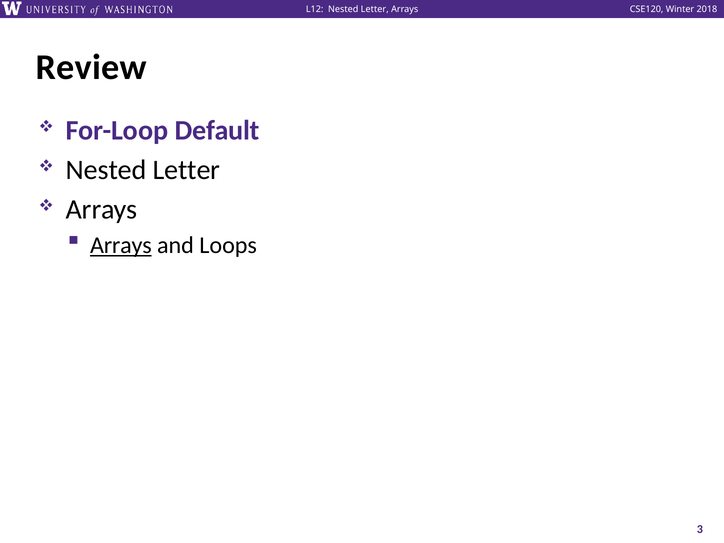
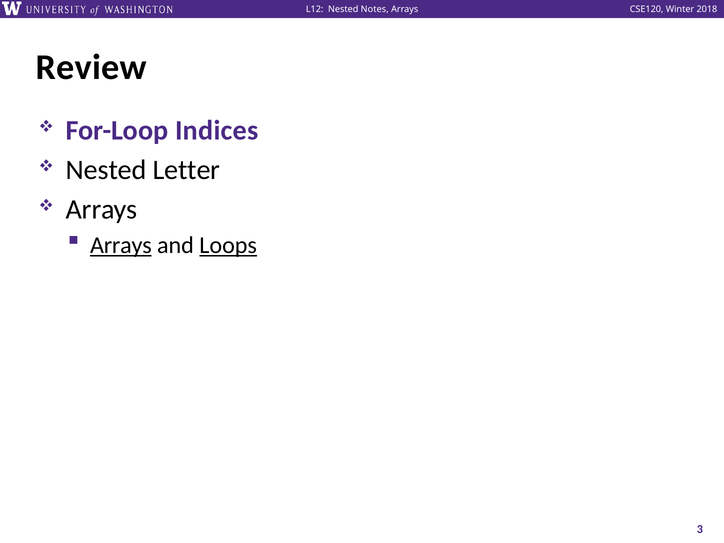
Letter at (375, 9): Letter -> Notes
Default: Default -> Indices
Loops underline: none -> present
